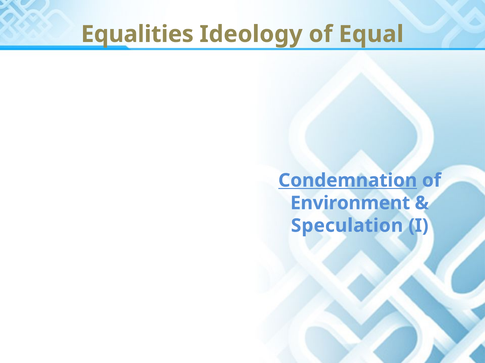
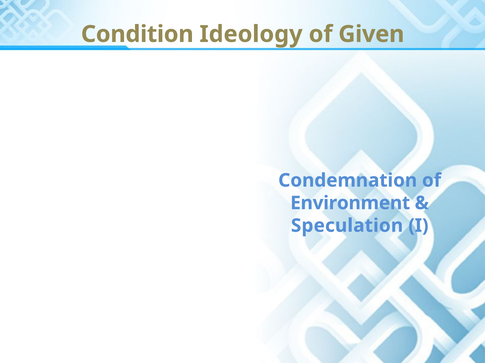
Equalities: Equalities -> Condition
Equal: Equal -> Given
Condemnation underline: present -> none
